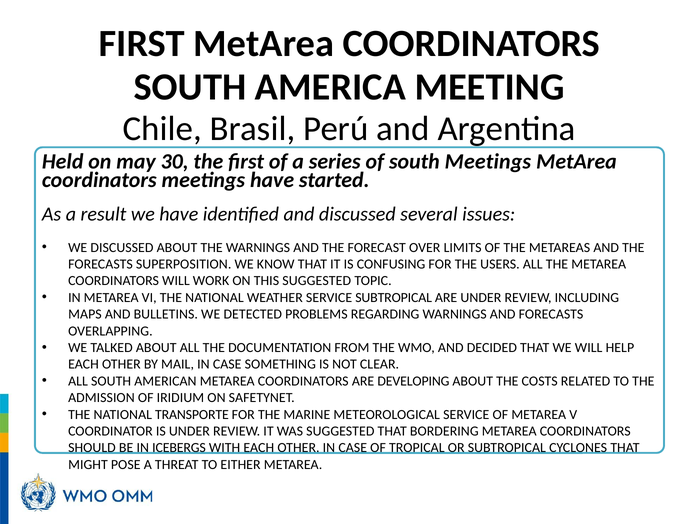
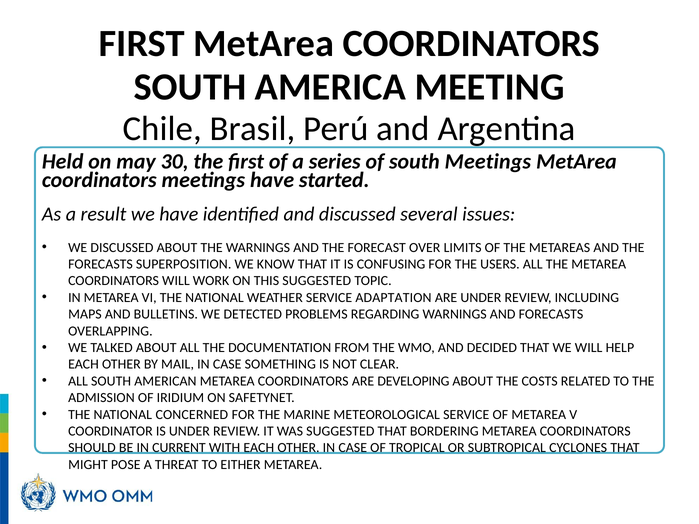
SERVICE SUBTROPICAL: SUBTROPICAL -> ADAPTATION
TRANSPORTE: TRANSPORTE -> CONCERNED
ICEBERGS: ICEBERGS -> CURRENT
